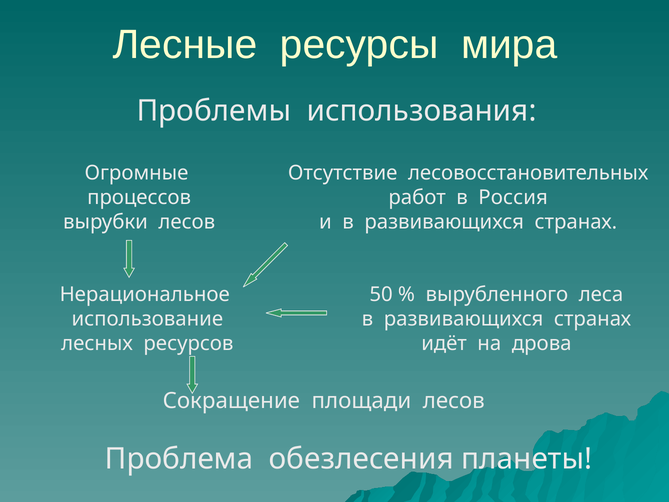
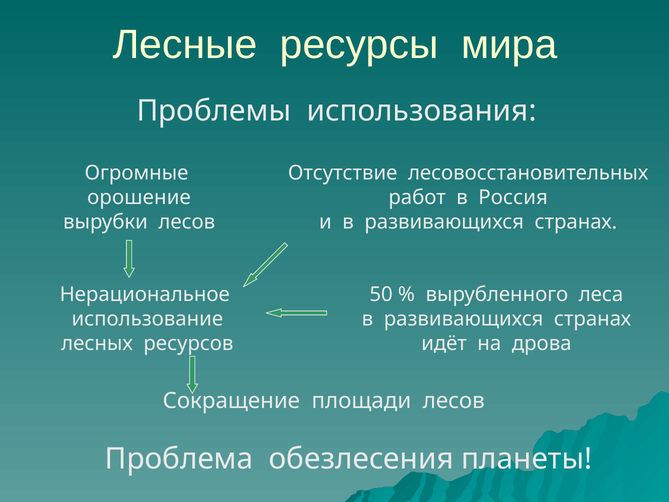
процессов: процессов -> орошение
